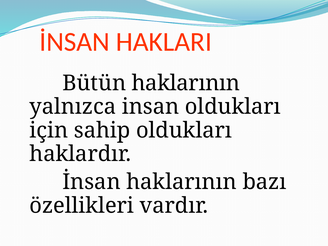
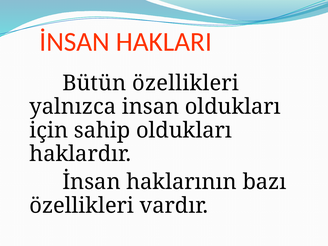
Bütün haklarının: haklarının -> özellikleri
